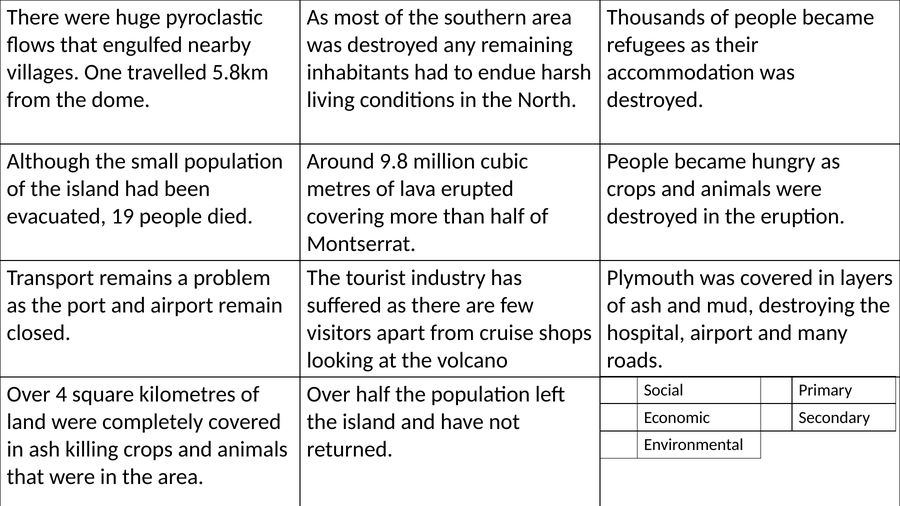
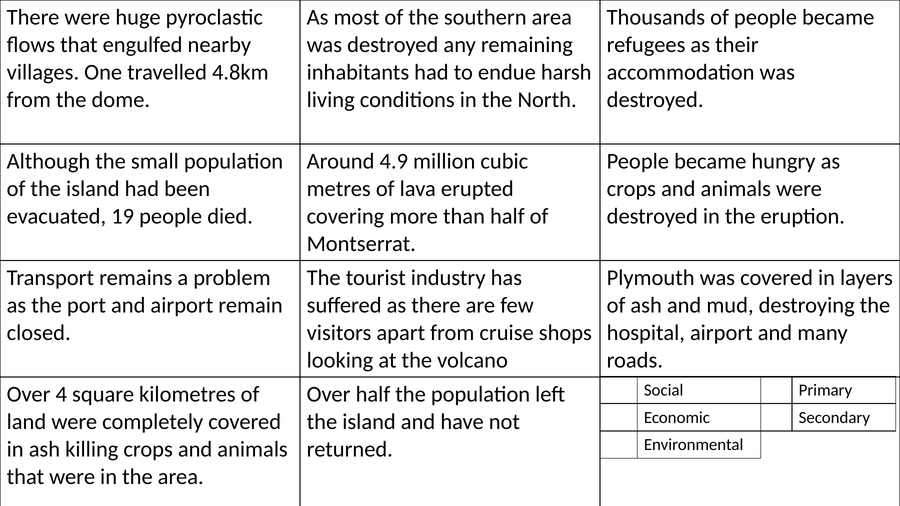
5.8km: 5.8km -> 4.8km
9.8: 9.8 -> 4.9
